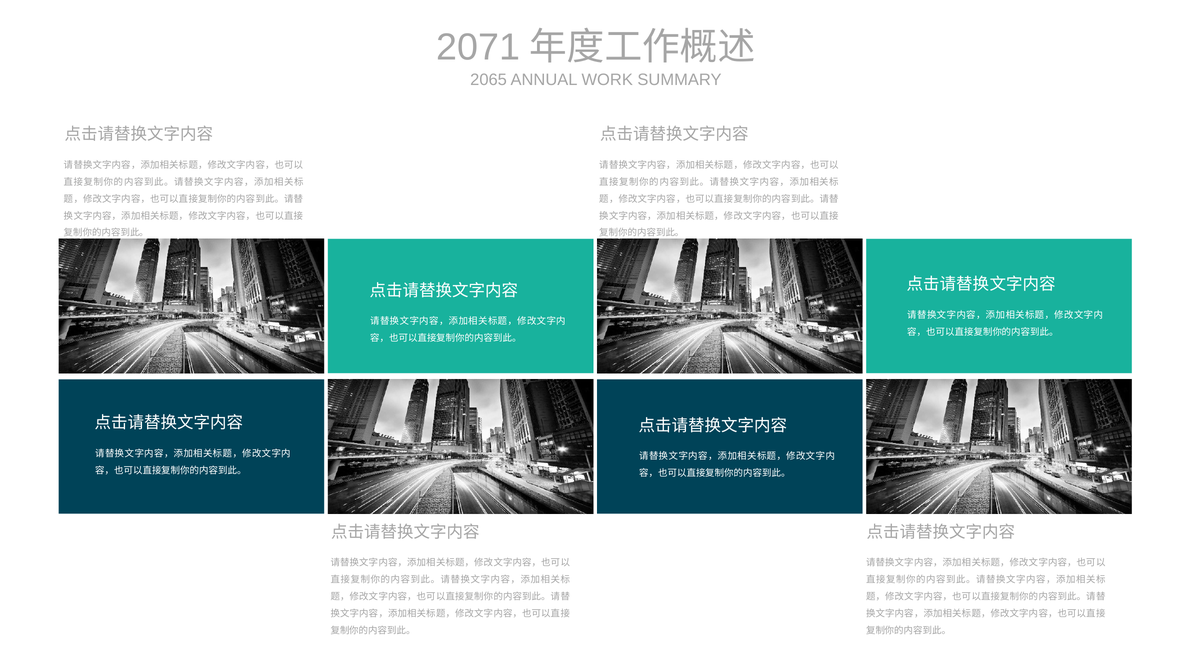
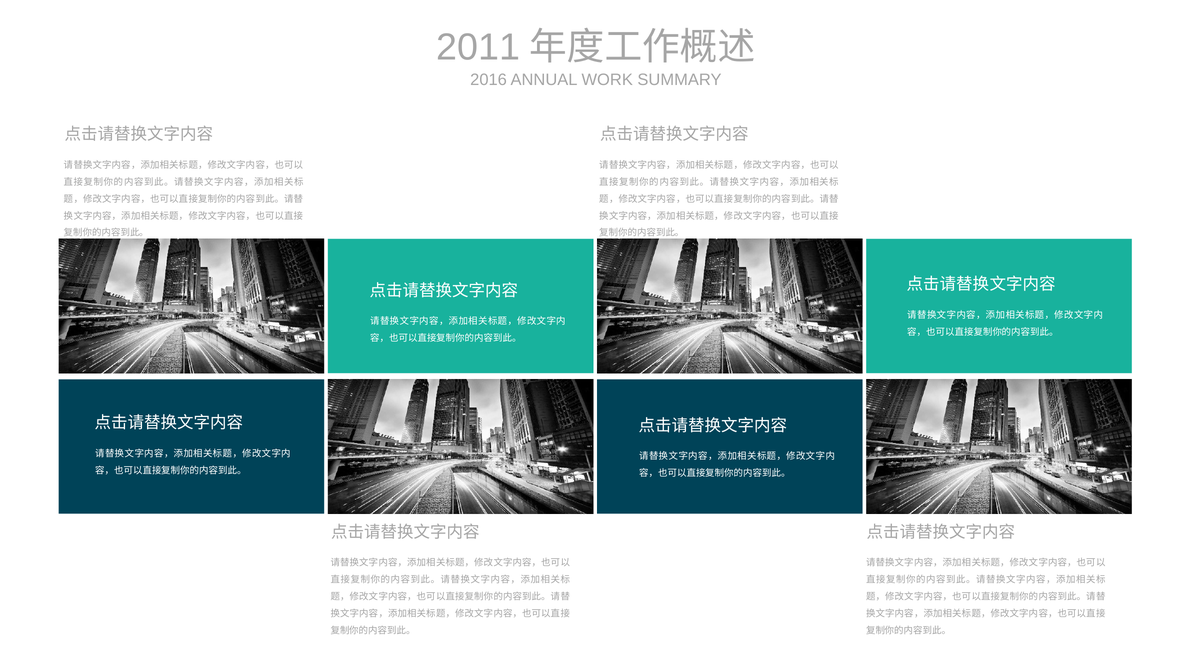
2071: 2071 -> 2011
2065: 2065 -> 2016
